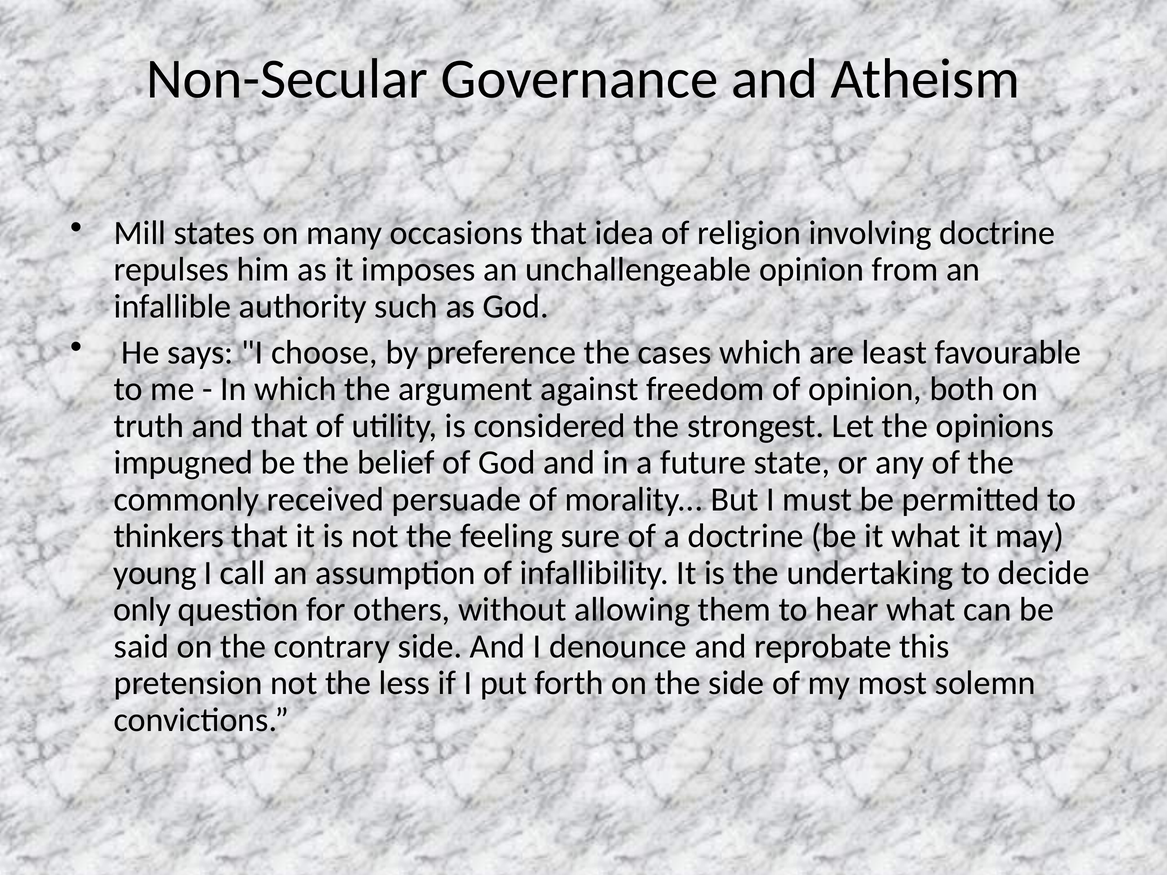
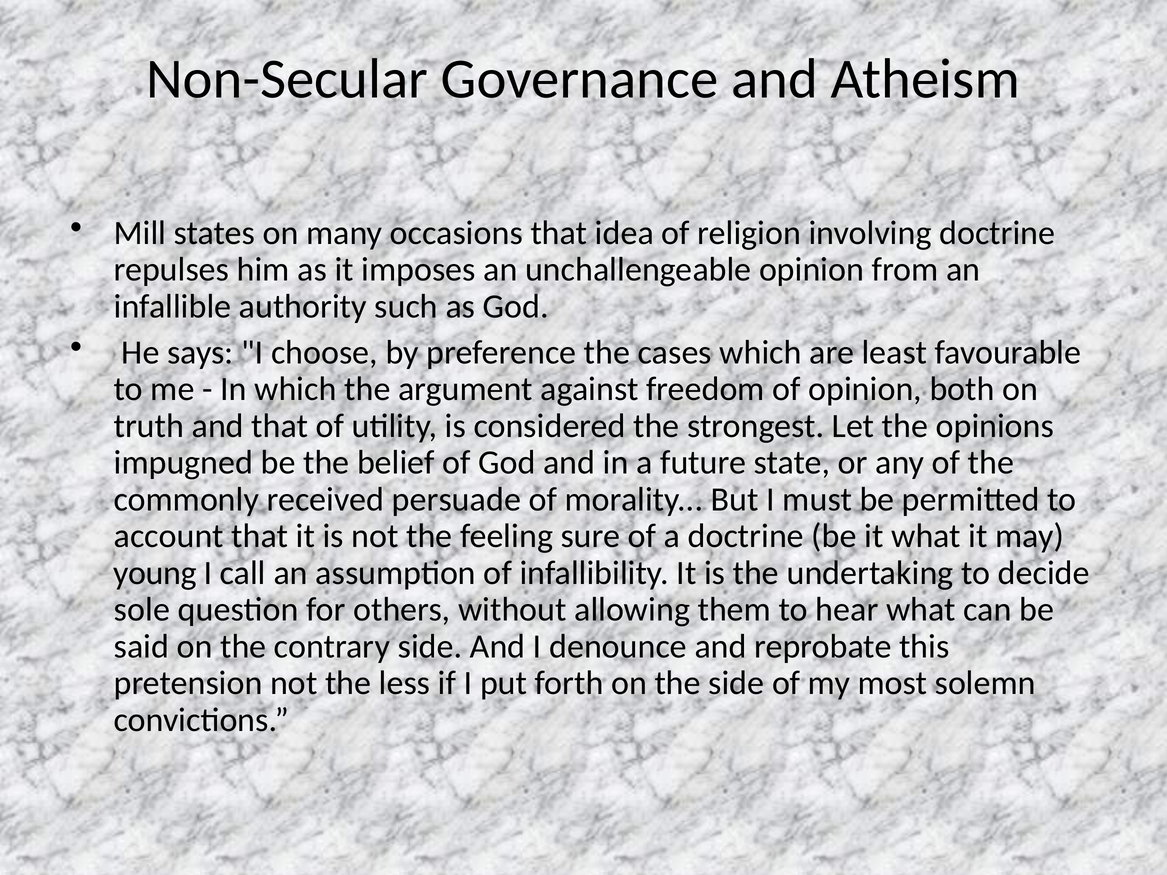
thinkers: thinkers -> account
only: only -> sole
